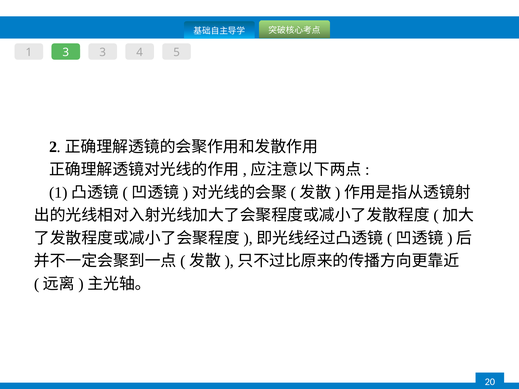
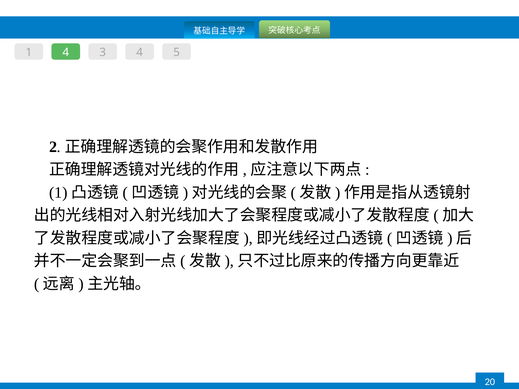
1 3: 3 -> 4
